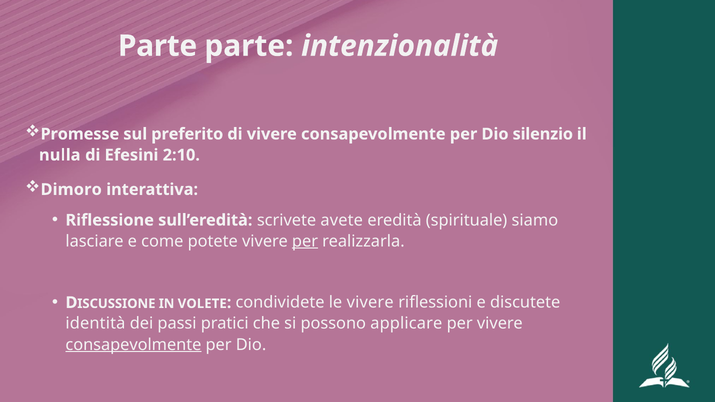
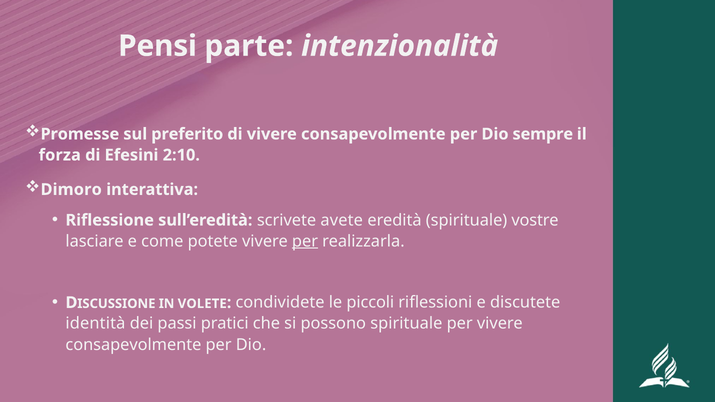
Parte at (158, 46): Parte -> Pensi
silenzio: silenzio -> sempre
nulla: nulla -> forza
siamo: siamo -> vostre
le vivere: vivere -> piccoli
possono applicare: applicare -> spirituale
consapevolmente at (133, 345) underline: present -> none
